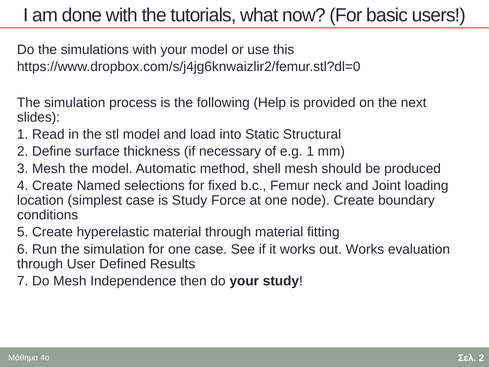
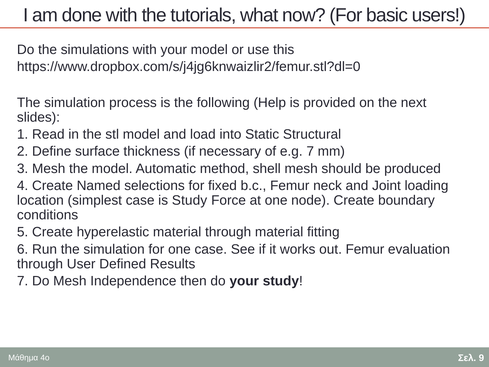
e.g 1: 1 -> 7
out Works: Works -> Femur
Σελ 2: 2 -> 9
